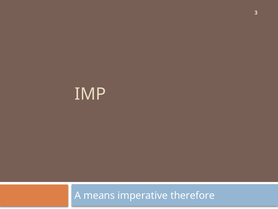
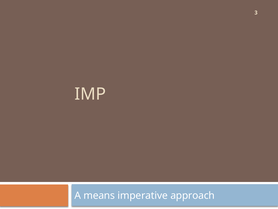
therefore: therefore -> approach
